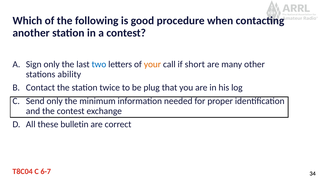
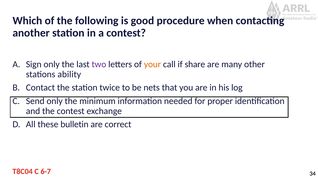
two colour: blue -> purple
short: short -> share
plug: plug -> nets
